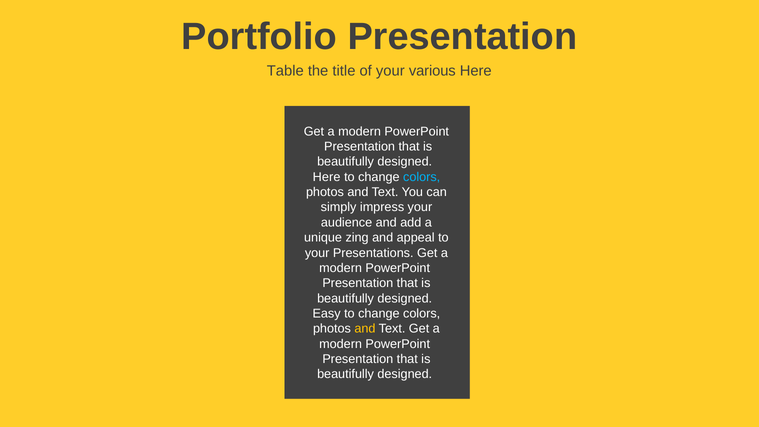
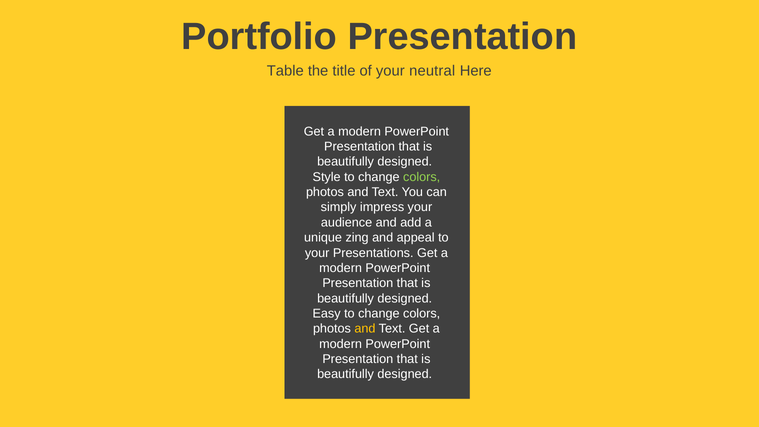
various: various -> neutral
Here at (327, 177): Here -> Style
colors at (422, 177) colour: light blue -> light green
